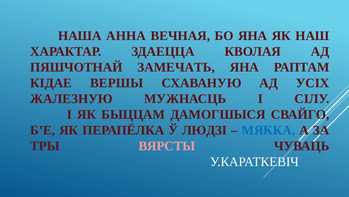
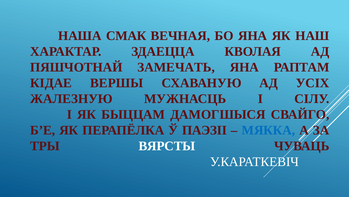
АННА: АННА -> СМАК
ЛЮДЗІ: ЛЮДЗІ -> ПАЭЗІІ
ВЯРСТЫ colour: pink -> white
